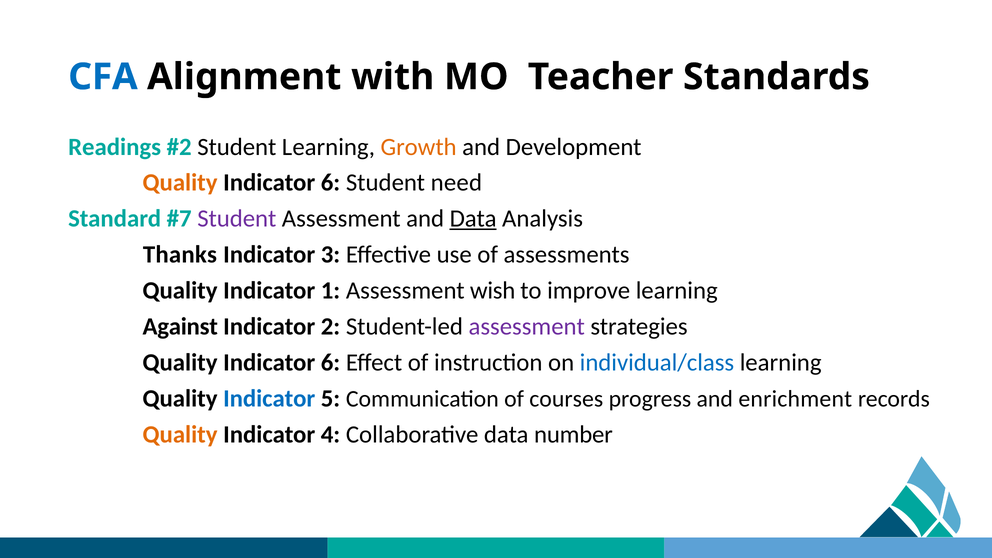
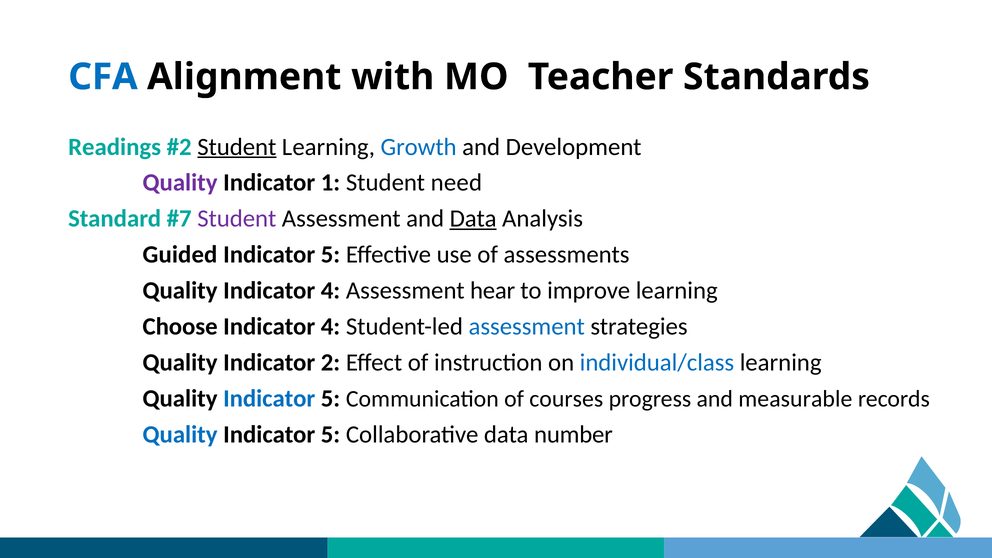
Student at (237, 147) underline: none -> present
Growth colour: orange -> blue
Quality at (180, 183) colour: orange -> purple
6 at (331, 183): 6 -> 1
Thanks: Thanks -> Guided
3 at (331, 255): 3 -> 5
Quality Indicator 1: 1 -> 4
wish: wish -> hear
Against: Against -> Choose
2 at (331, 327): 2 -> 4
assessment at (527, 327) colour: purple -> blue
6 at (331, 363): 6 -> 2
enrichment: enrichment -> measurable
Quality at (180, 435) colour: orange -> blue
4 at (331, 435): 4 -> 5
